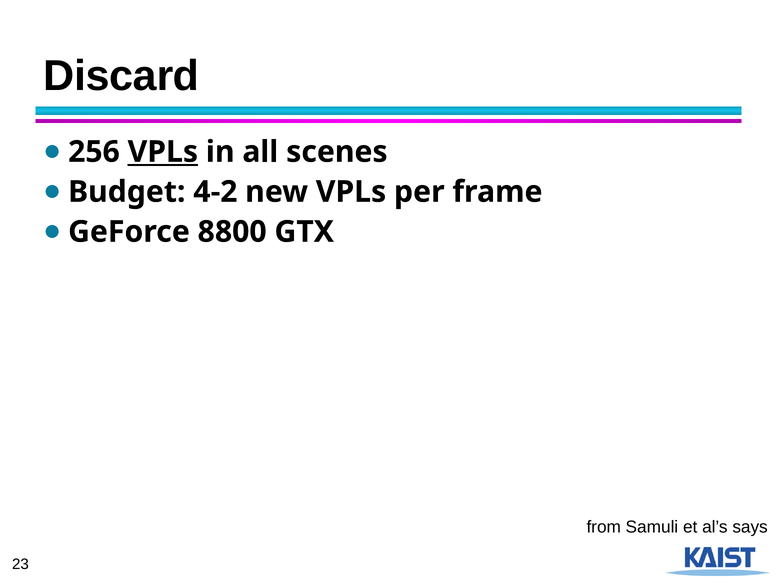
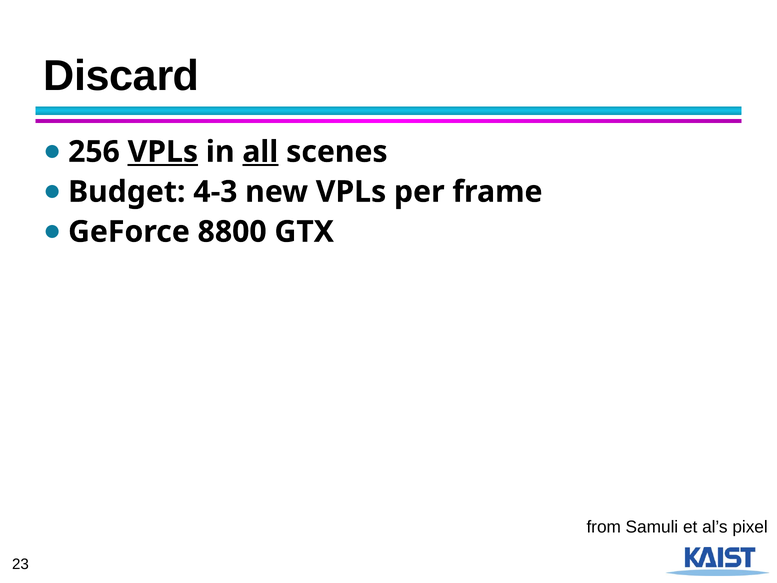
all underline: none -> present
4-2: 4-2 -> 4-3
says: says -> pixel
